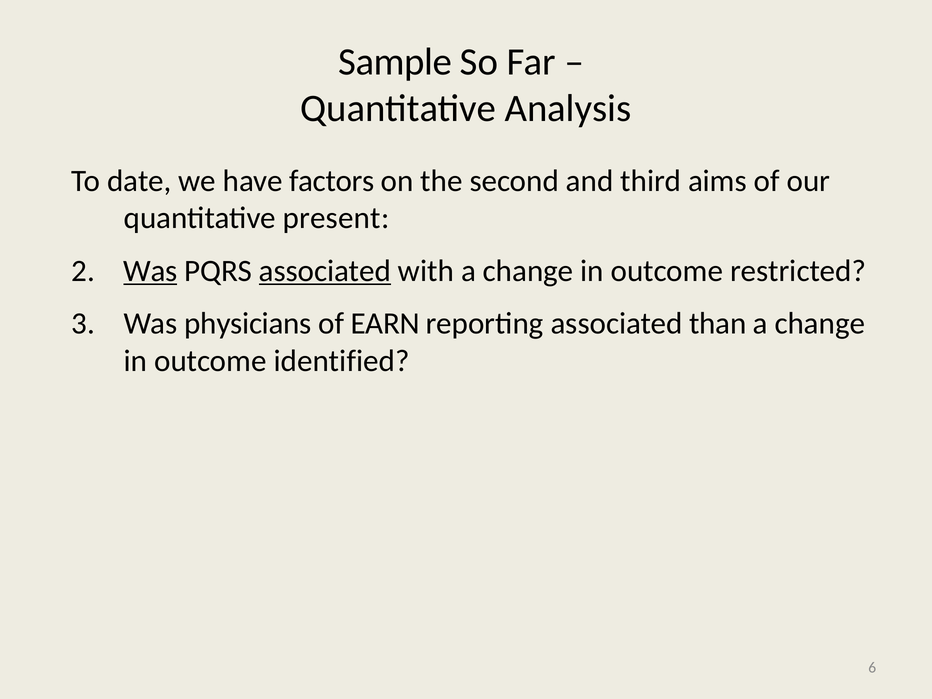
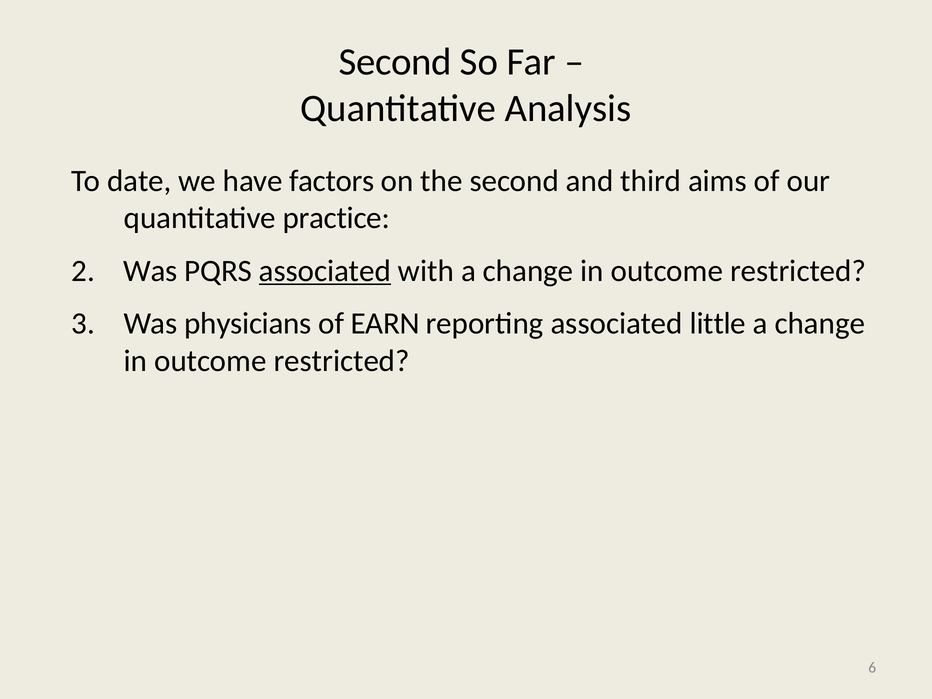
Sample at (395, 62): Sample -> Second
present: present -> practice
Was at (150, 271) underline: present -> none
than: than -> little
identified at (342, 361): identified -> restricted
